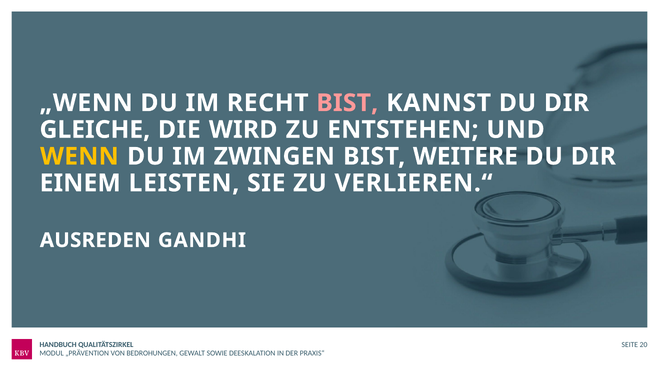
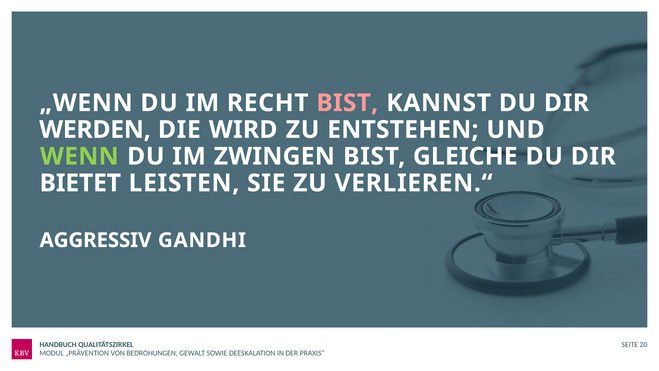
GLEICHE: GLEICHE -> WERDEN
WENN colour: yellow -> light green
WEITERE: WEITERE -> GLEICHE
EINEM: EINEM -> BIETET
AUSREDEN: AUSREDEN -> AGGRESSIV
